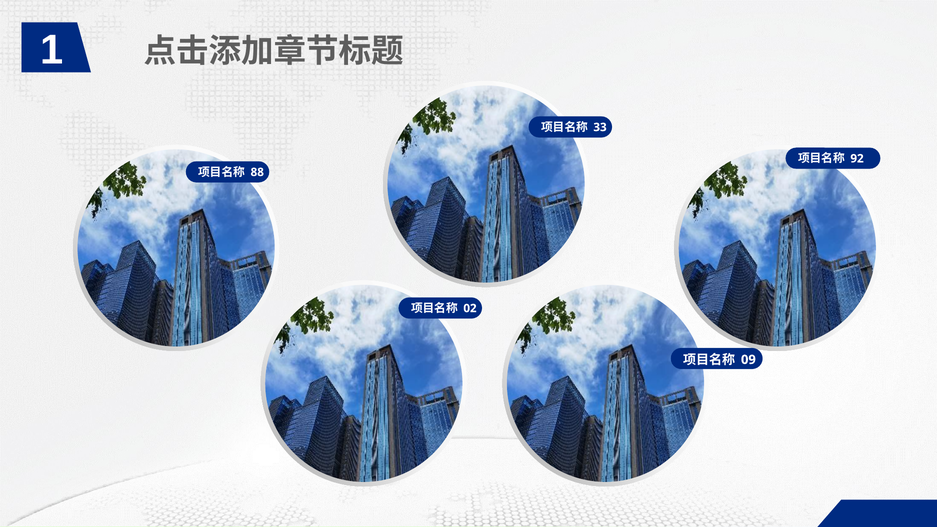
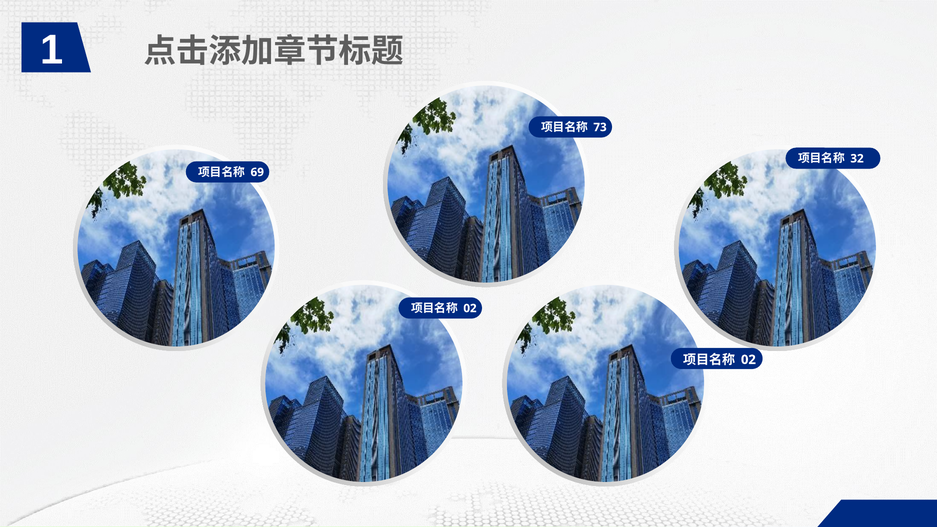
33: 33 -> 73
92: 92 -> 32
88: 88 -> 69
09 at (748, 360): 09 -> 02
